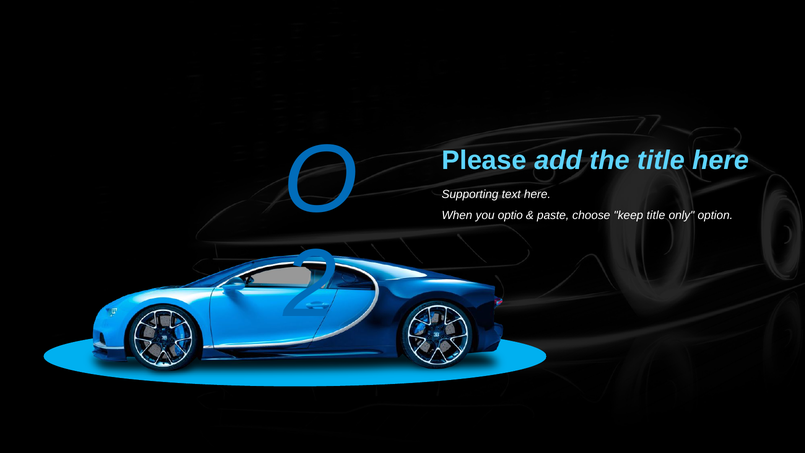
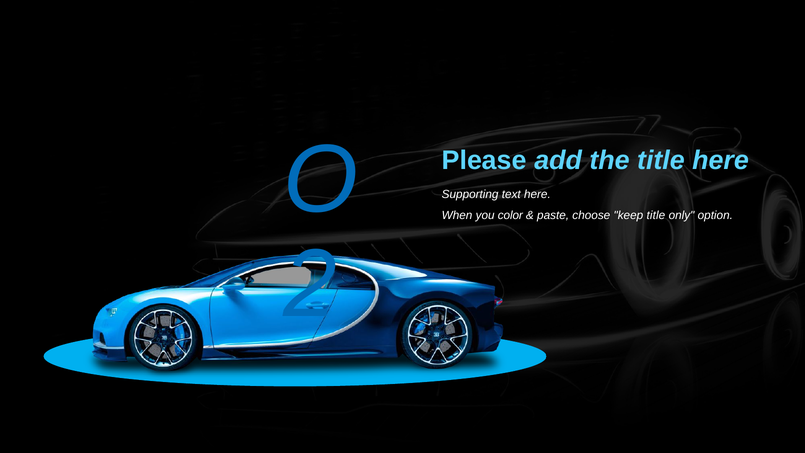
optio: optio -> color
